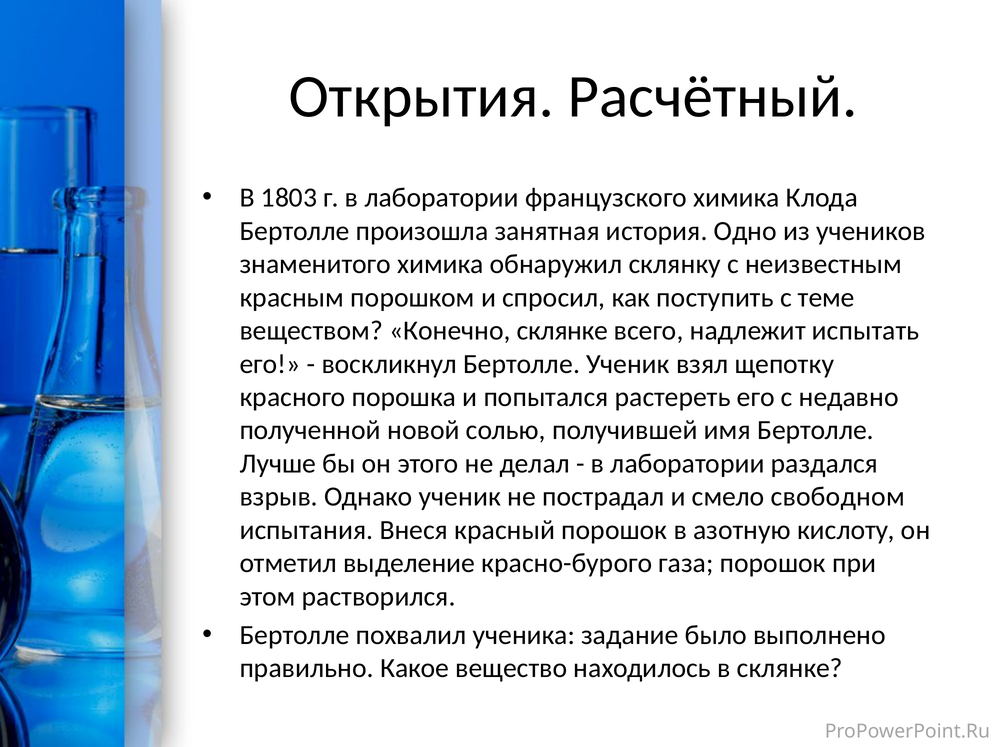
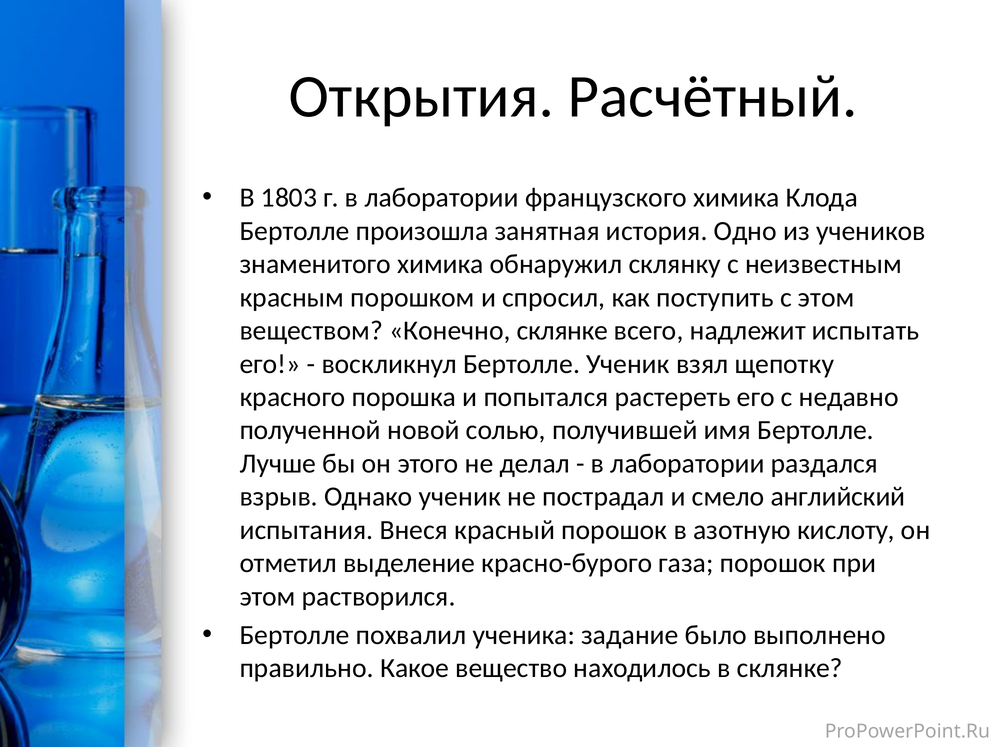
с теме: теме -> этом
свободном: свободном -> английский
